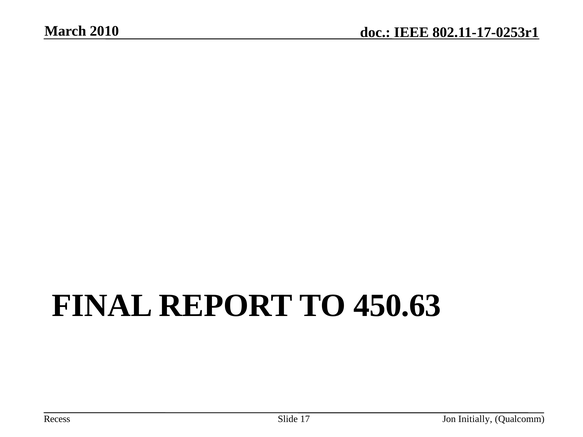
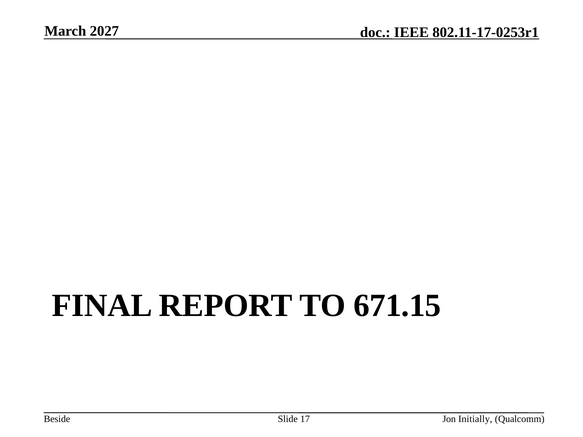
2010: 2010 -> 2027
450.63: 450.63 -> 671.15
Recess: Recess -> Beside
